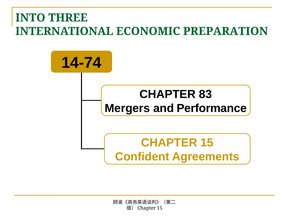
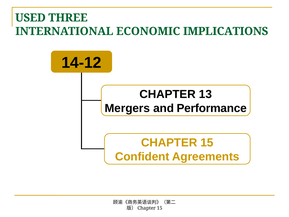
INTO: INTO -> USED
PREPARATION: PREPARATION -> IMPLICATIONS
14-74: 14-74 -> 14-12
83: 83 -> 13
